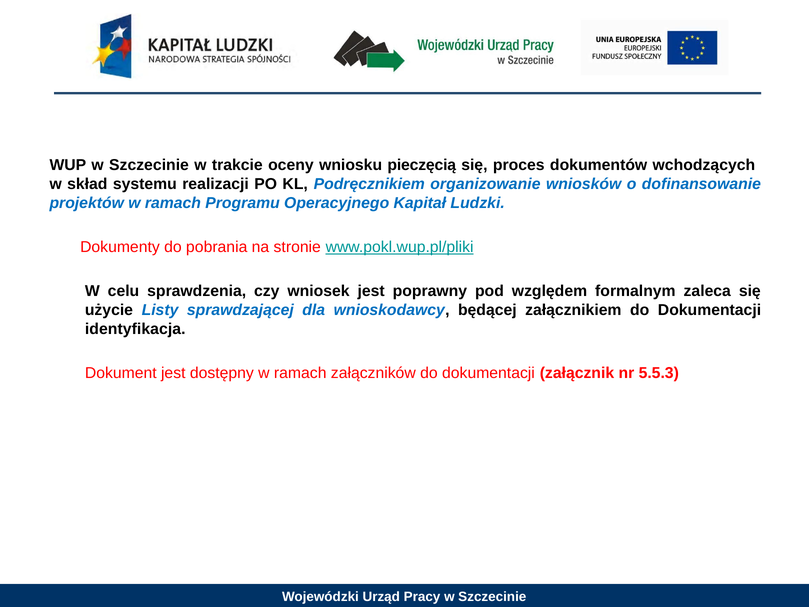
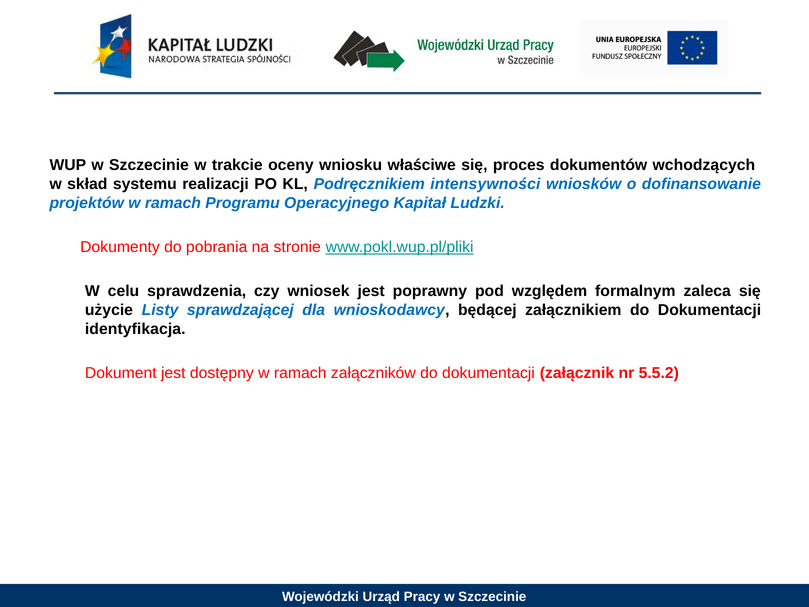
pieczęcią: pieczęcią -> właściwe
organizowanie: organizowanie -> intensywności
5.5.3: 5.5.3 -> 5.5.2
